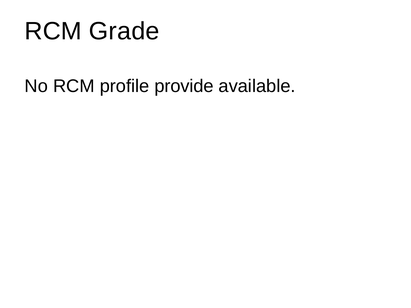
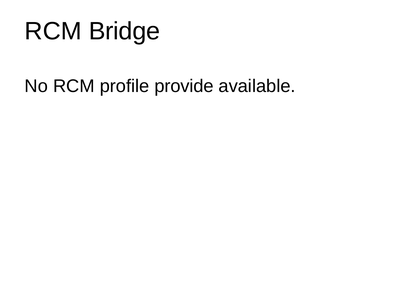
Grade: Grade -> Bridge
